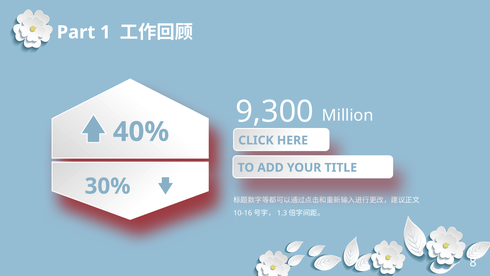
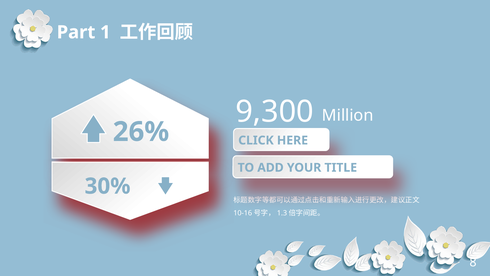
40%: 40% -> 26%
